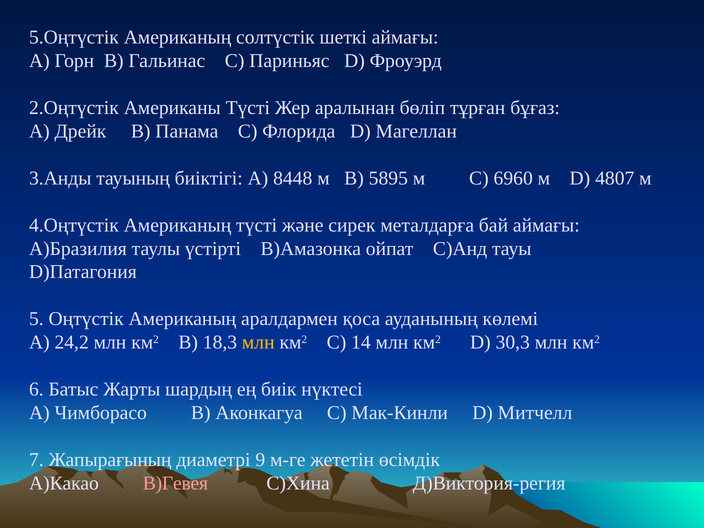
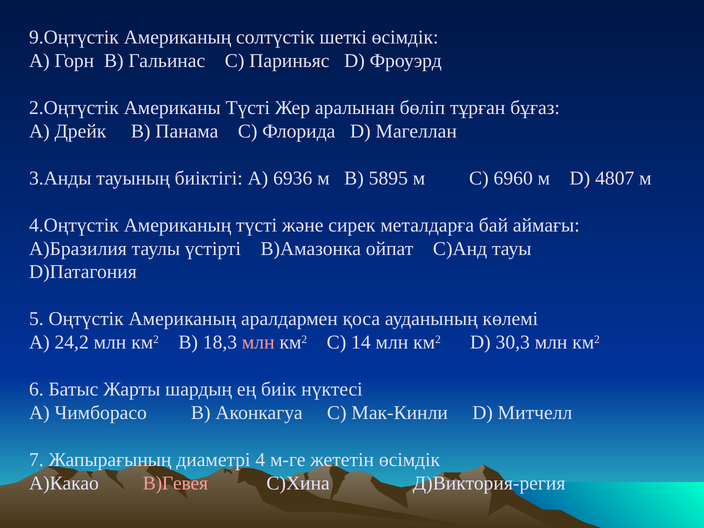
5.Оңтүстік: 5.Оңтүстік -> 9.Оңтүстік
шеткі аймағы: аймағы -> өсімдік
8448: 8448 -> 6936
млн at (258, 342) colour: yellow -> pink
9: 9 -> 4
